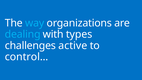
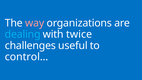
way colour: light blue -> pink
types: types -> twice
active: active -> useful
